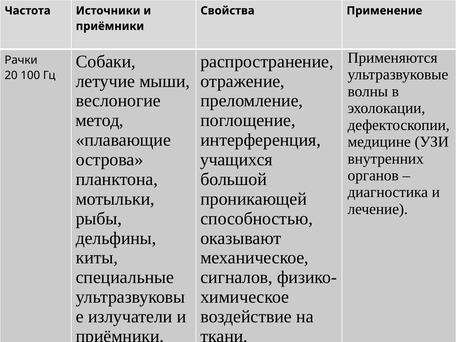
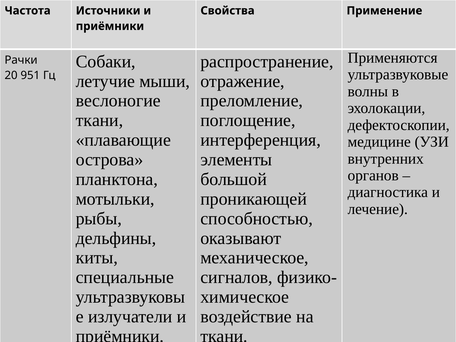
100: 100 -> 951
метод at (100, 120): метод -> ткани
учащихся: учащихся -> элементы
